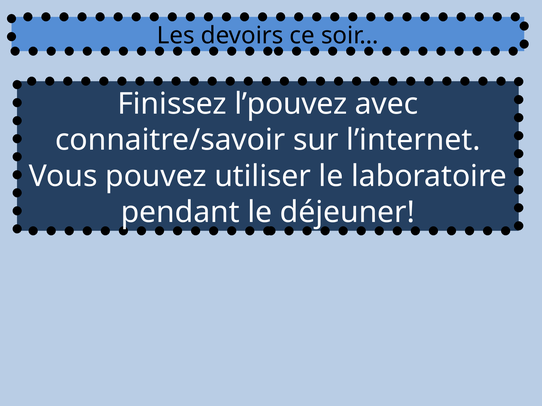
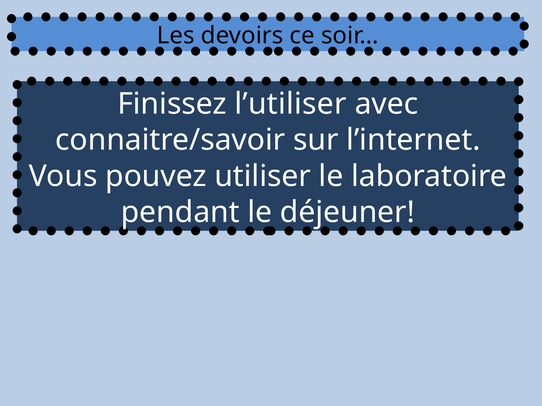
l’pouvez: l’pouvez -> l’utiliser
